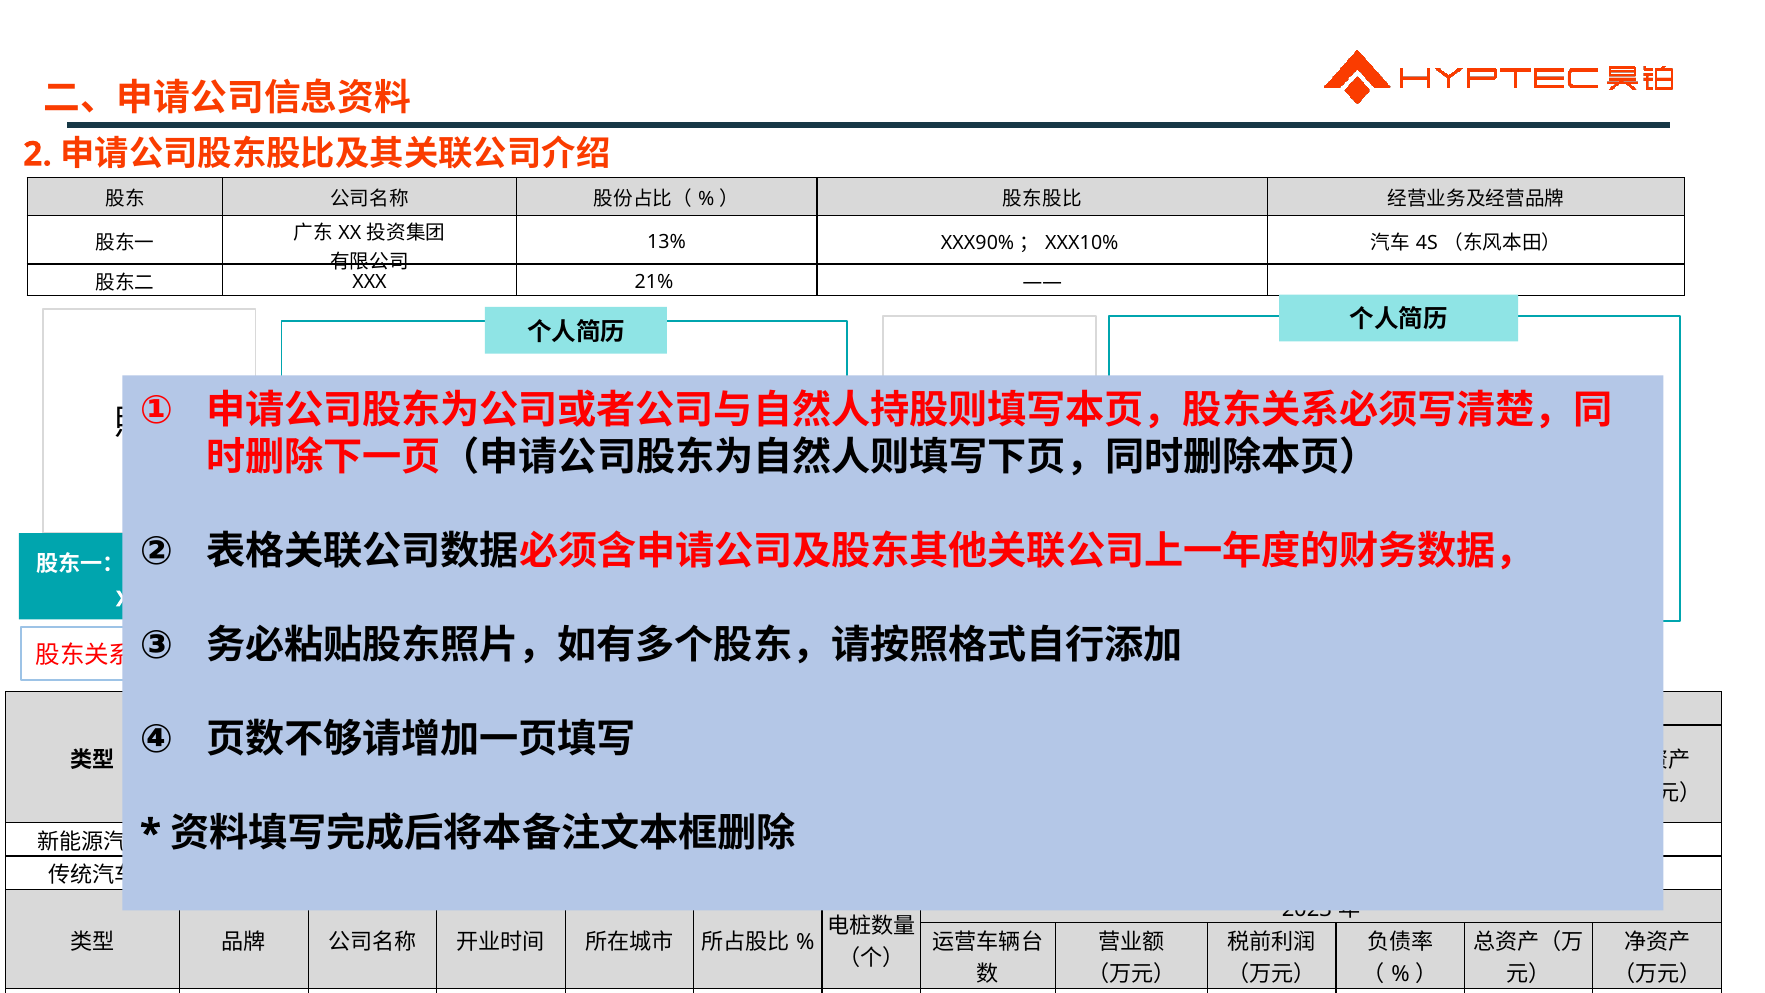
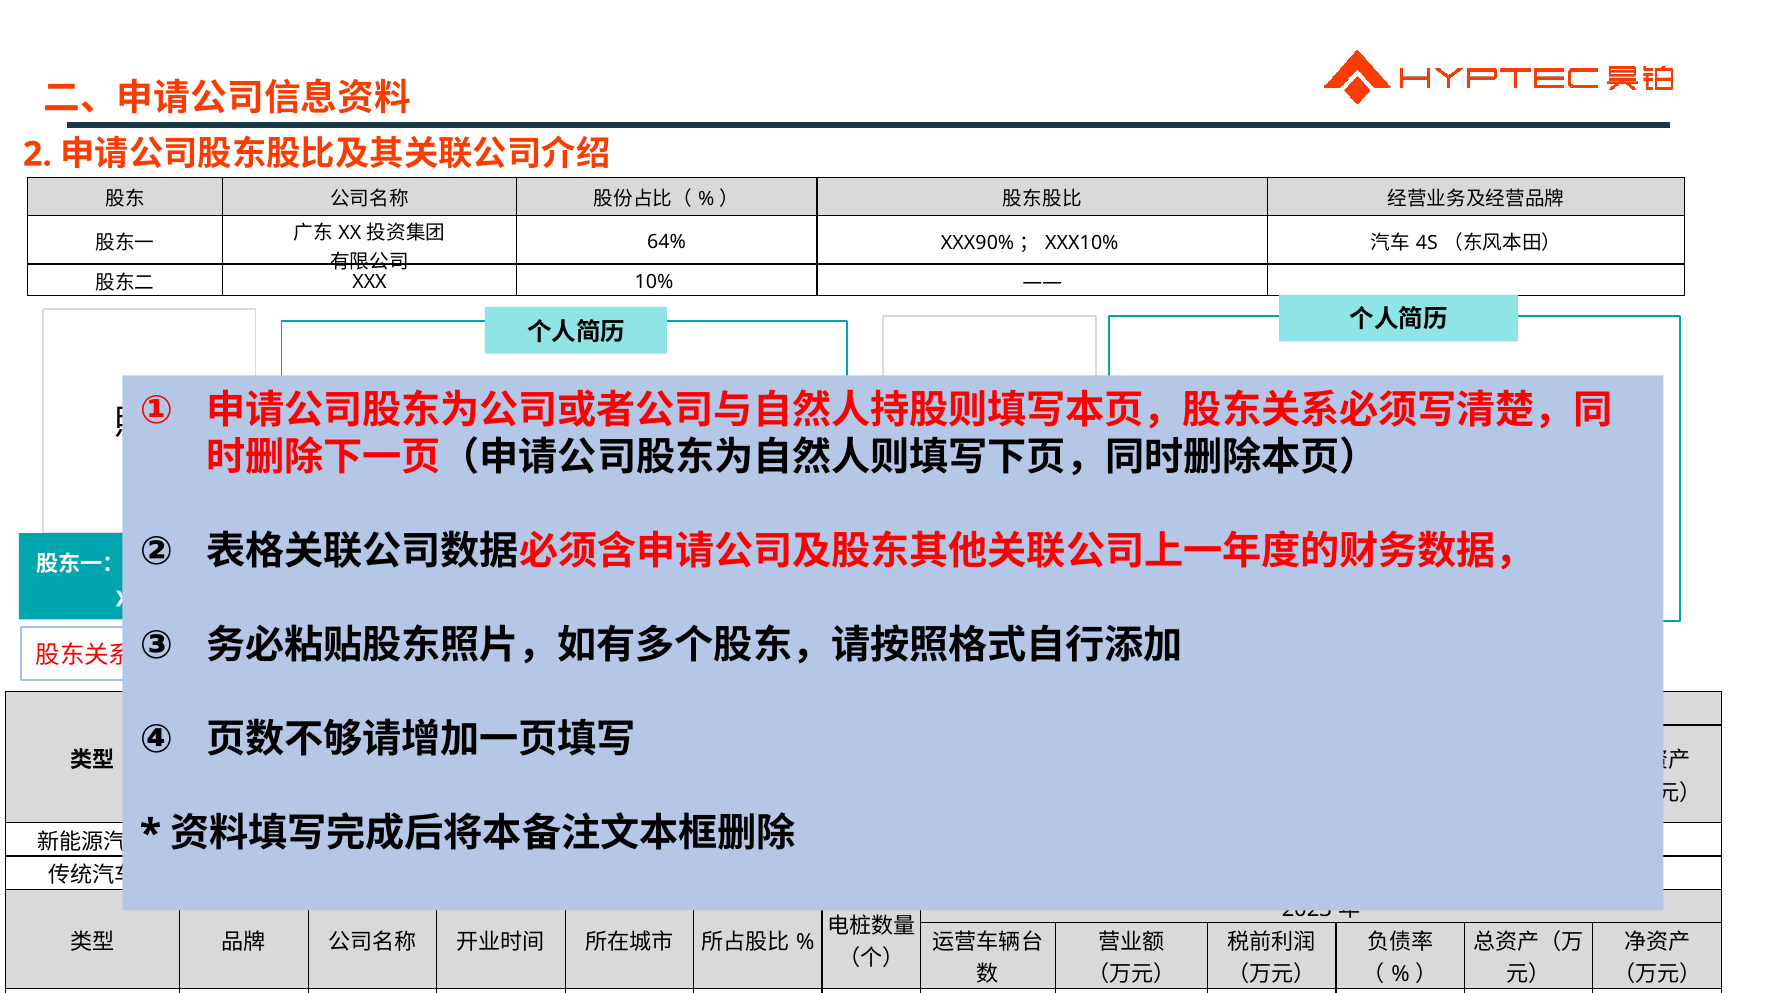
13%: 13% -> 64%
21%: 21% -> 10%
